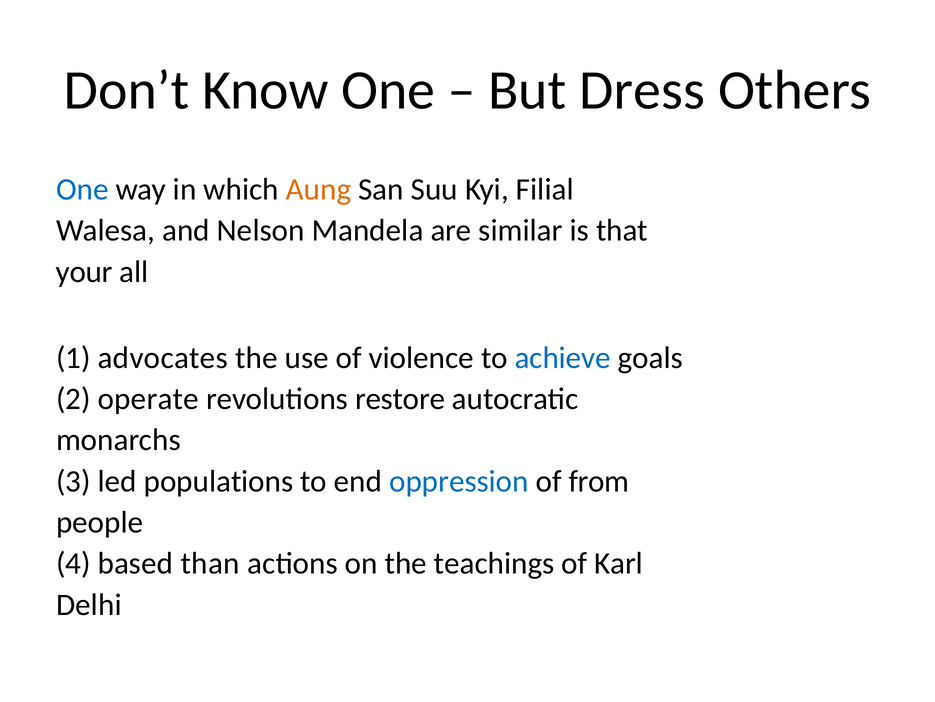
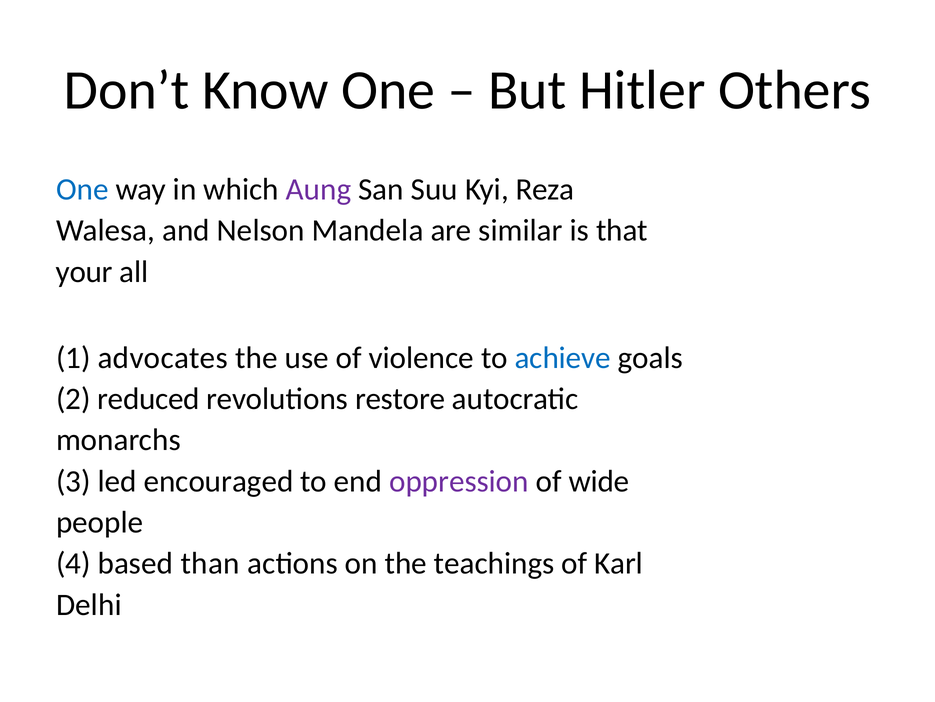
Dress: Dress -> Hitler
Aung colour: orange -> purple
Filial: Filial -> Reza
operate: operate -> reduced
populations: populations -> encouraged
oppression colour: blue -> purple
from: from -> wide
